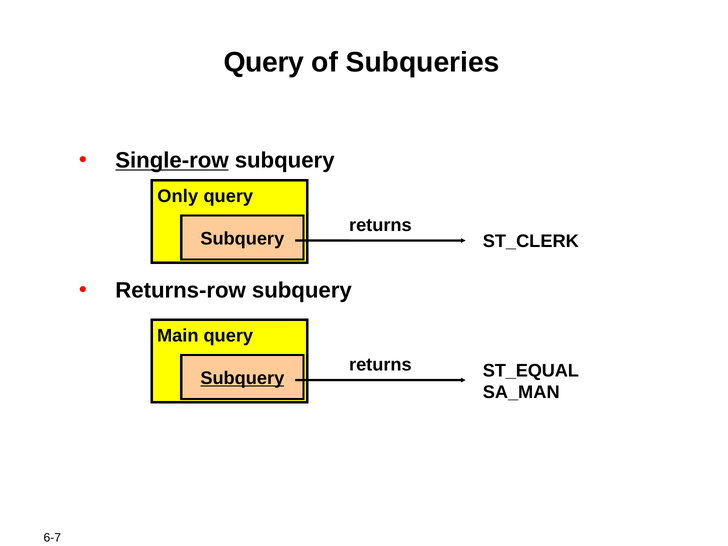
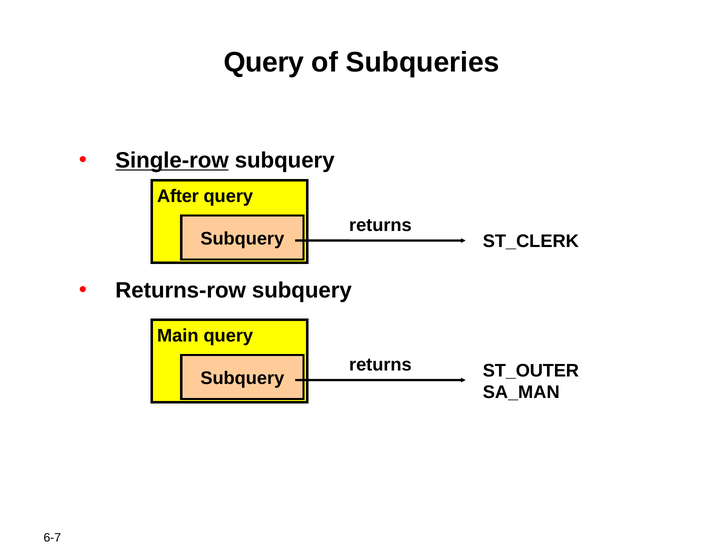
Only: Only -> After
ST_EQUAL: ST_EQUAL -> ST_OUTER
Subquery at (242, 378) underline: present -> none
